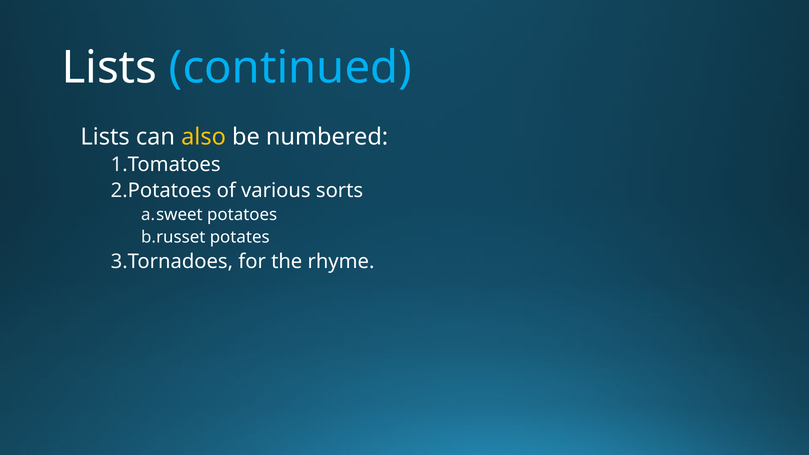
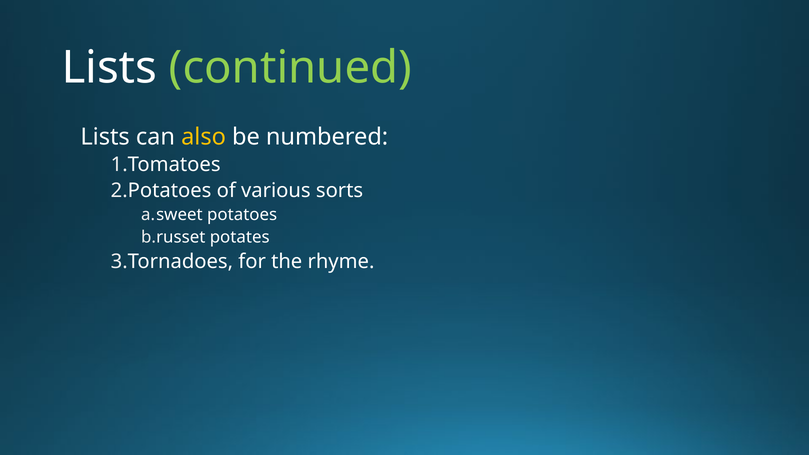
continued colour: light blue -> light green
